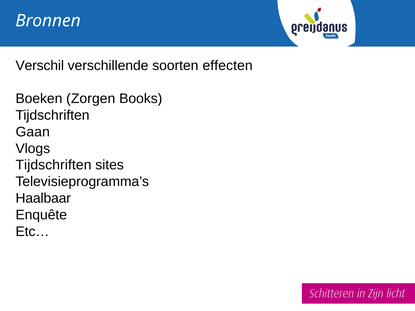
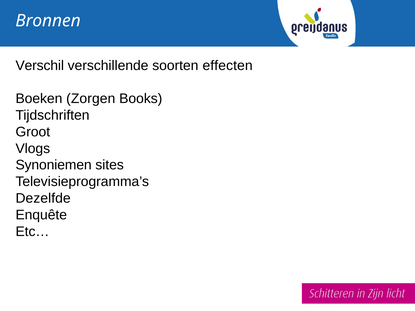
Gaan: Gaan -> Groot
Tijdschriften at (53, 165): Tijdschriften -> Synoniemen
Haalbaar: Haalbaar -> Dezelfde
